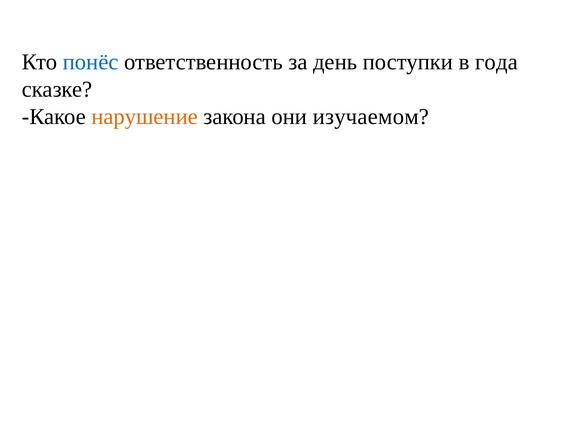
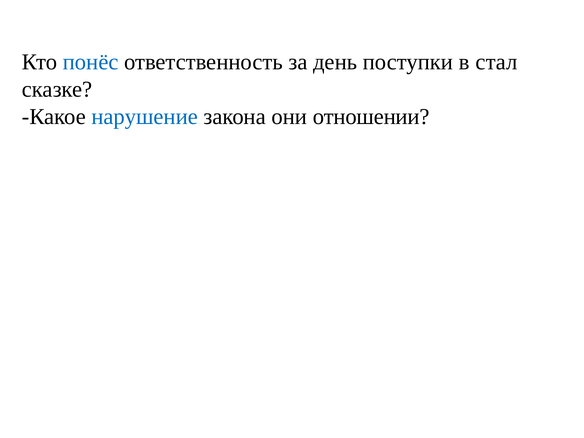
года: года -> стал
нарушение colour: orange -> blue
изучаемом: изучаемом -> отношении
